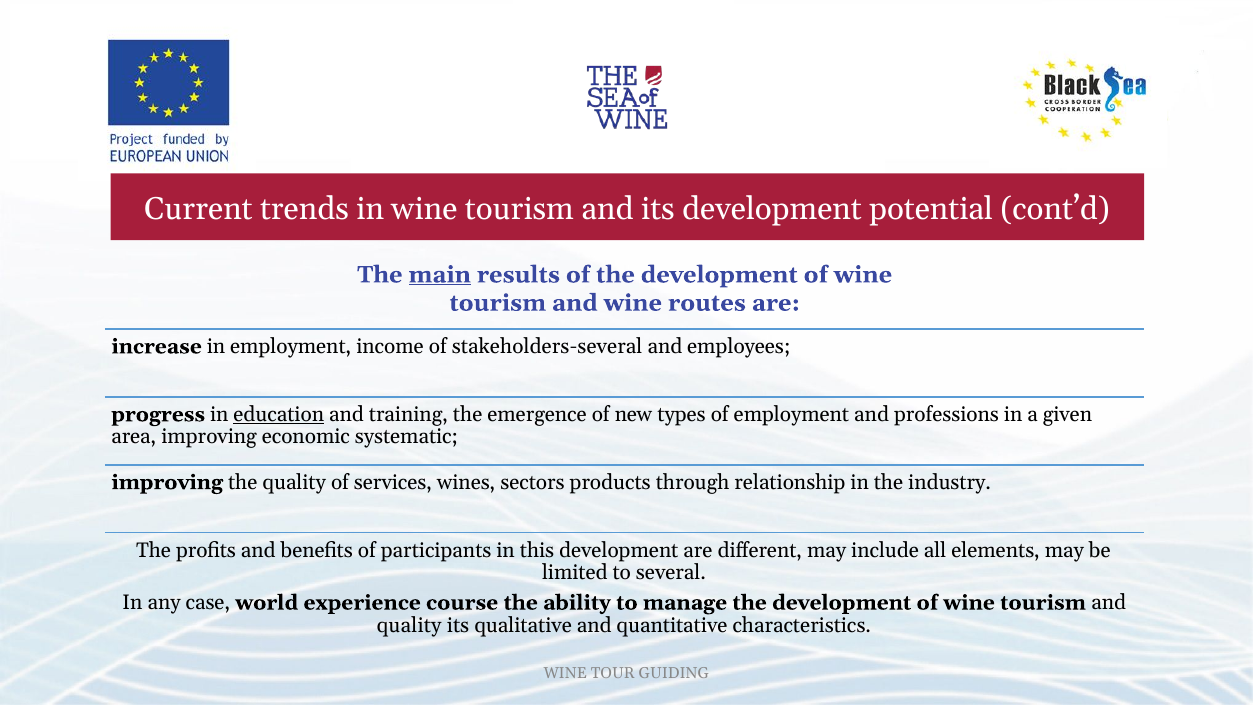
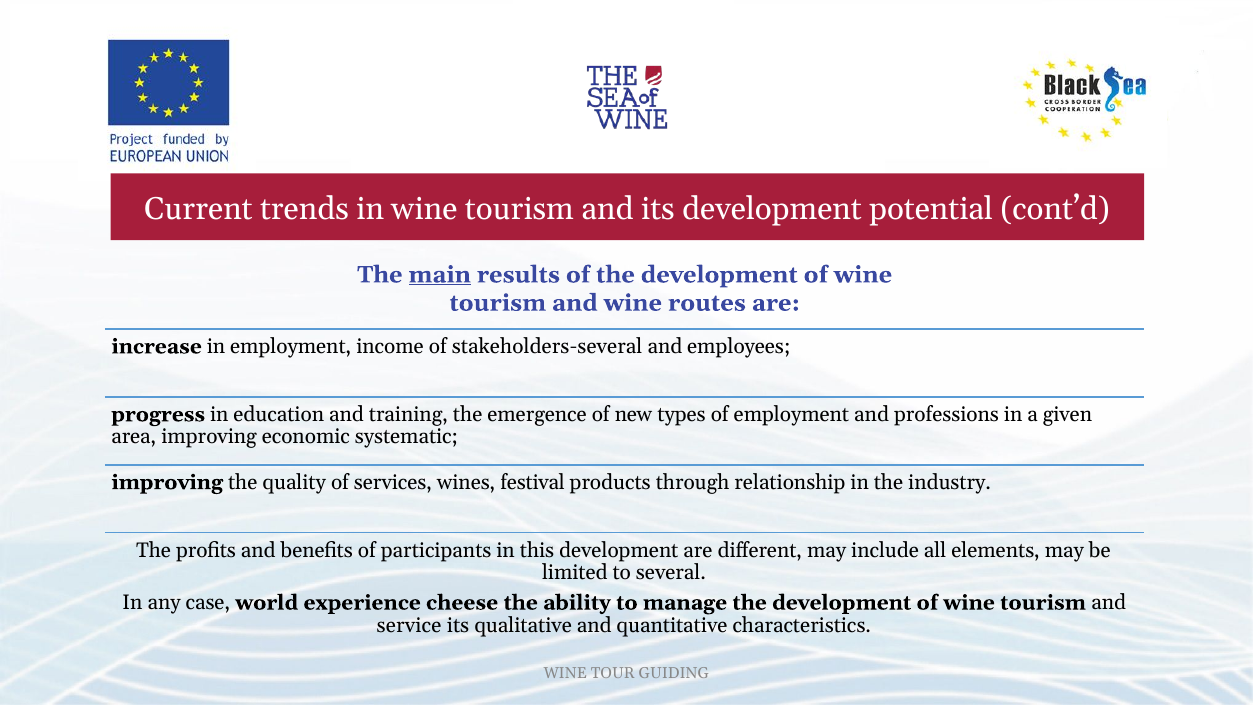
education underline: present -> none
sectors: sectors -> festival
course: course -> cheese
quality at (409, 625): quality -> service
